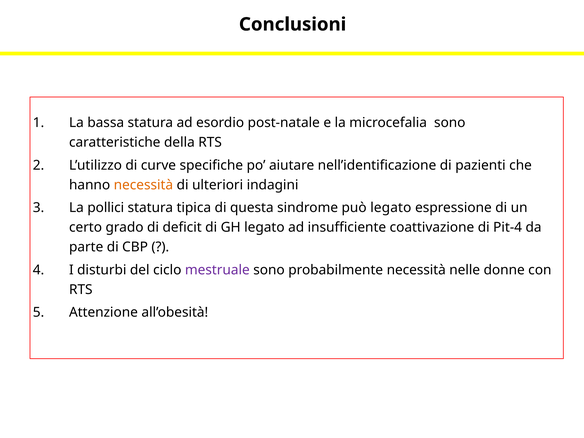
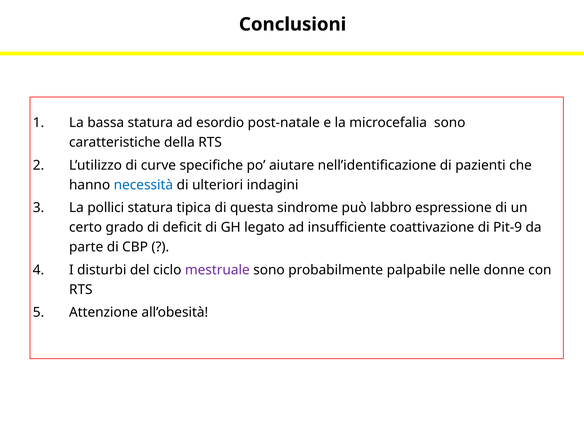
necessità at (143, 185) colour: orange -> blue
può legato: legato -> labbro
Pit-4: Pit-4 -> Pit-9
probabilmente necessità: necessità -> palpabile
